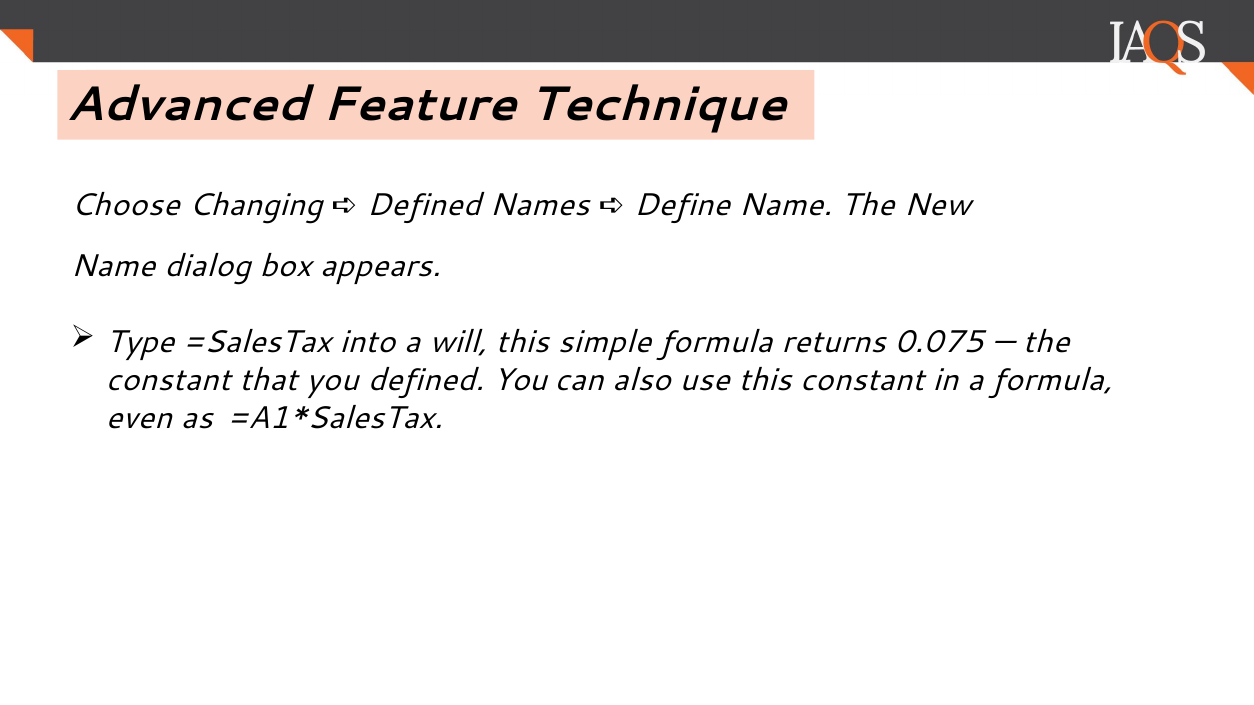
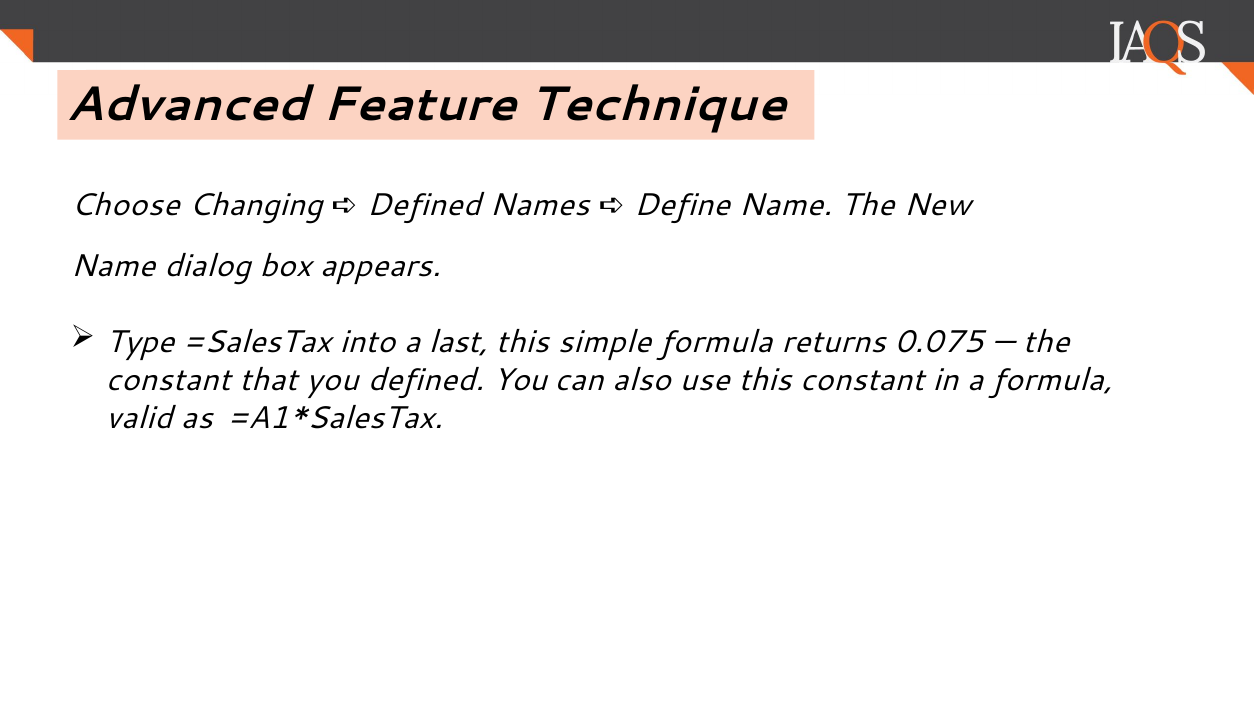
will: will -> last
even: even -> valid
